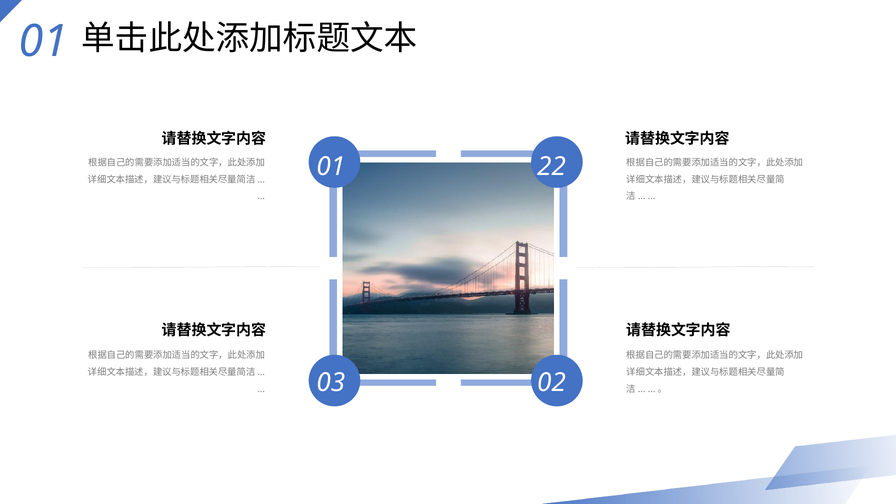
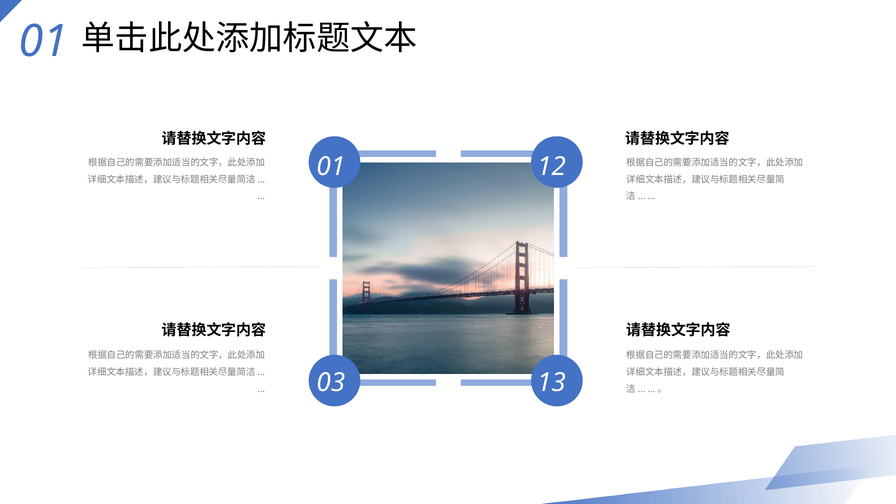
22: 22 -> 12
02: 02 -> 13
